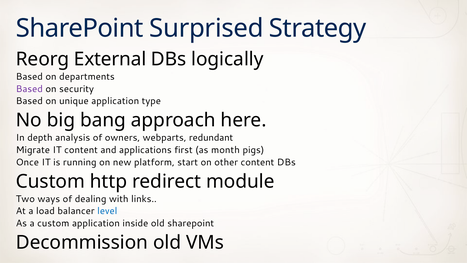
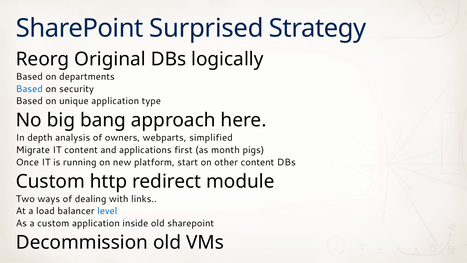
External: External -> Original
Based at (29, 89) colour: purple -> blue
redundant: redundant -> simplified
